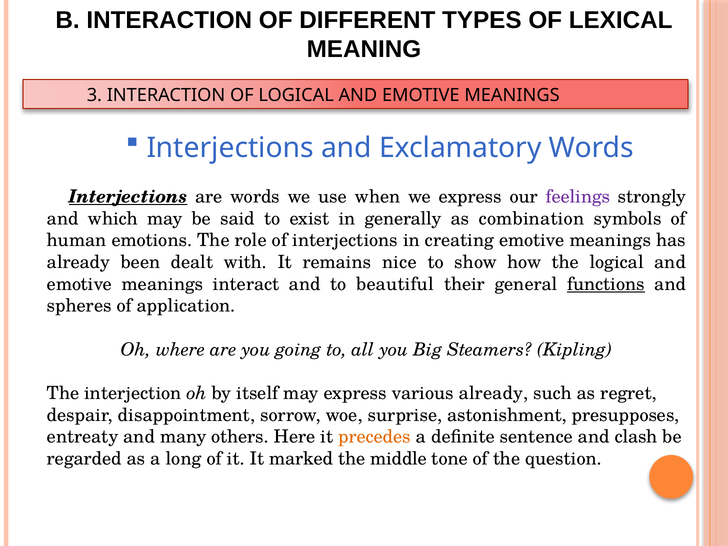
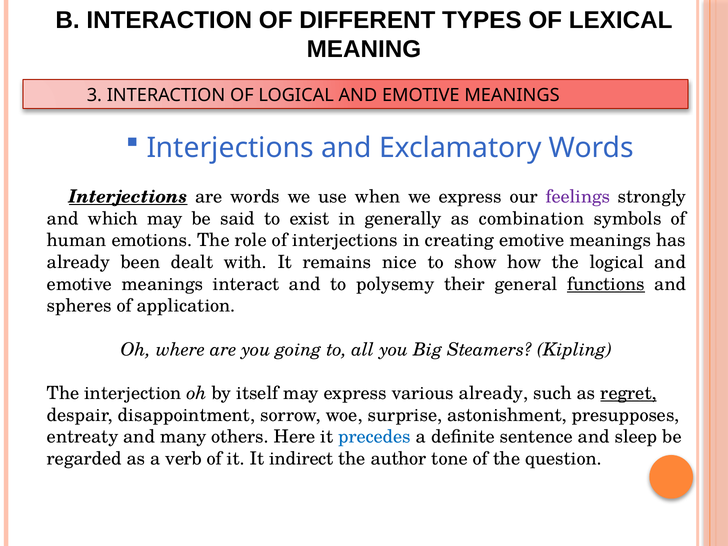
beautiful: beautiful -> polysemy
regret underline: none -> present
precedes colour: orange -> blue
clash: clash -> sleep
long: long -> verb
marked: marked -> indirect
middle: middle -> author
